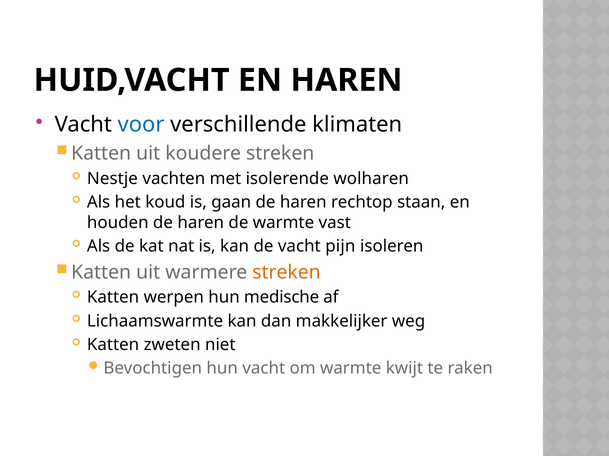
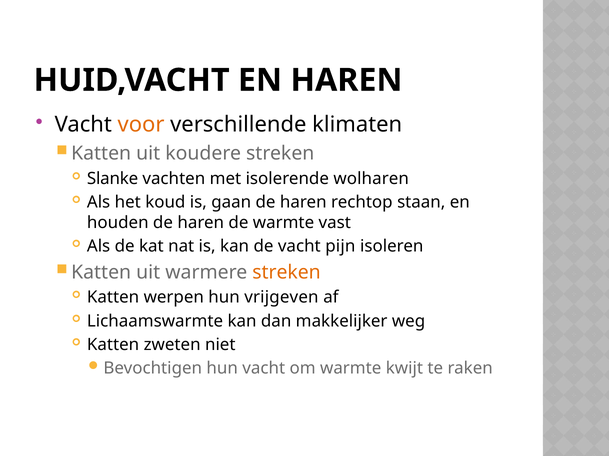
voor colour: blue -> orange
Nestje: Nestje -> Slanke
medische: medische -> vrijgeven
